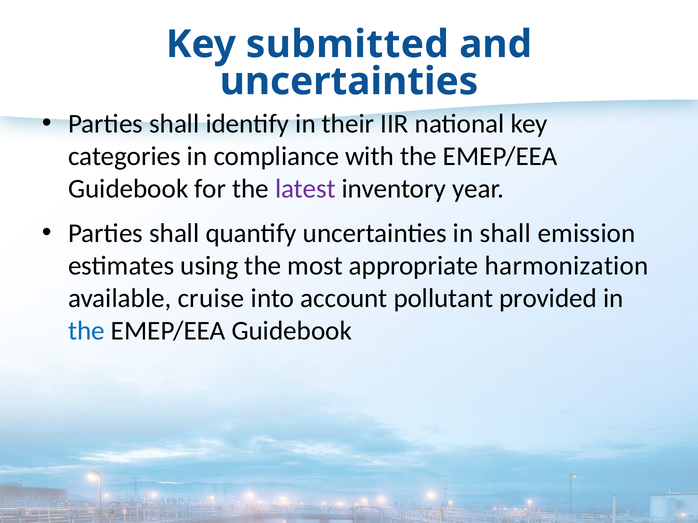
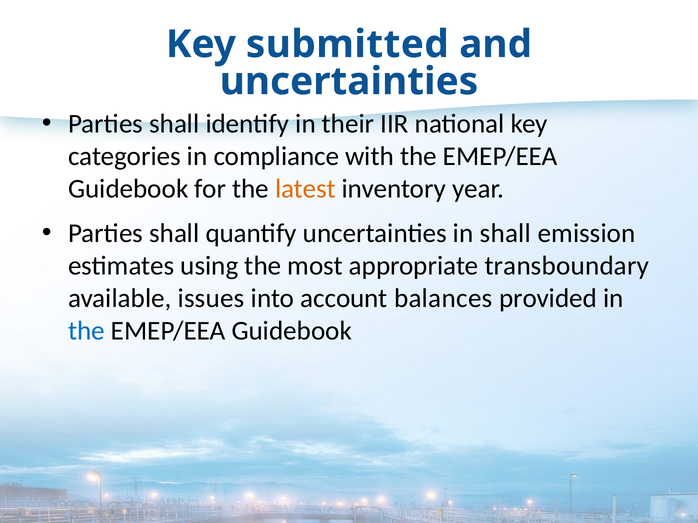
latest colour: purple -> orange
harmonization: harmonization -> transboundary
cruise: cruise -> issues
pollutant: pollutant -> balances
